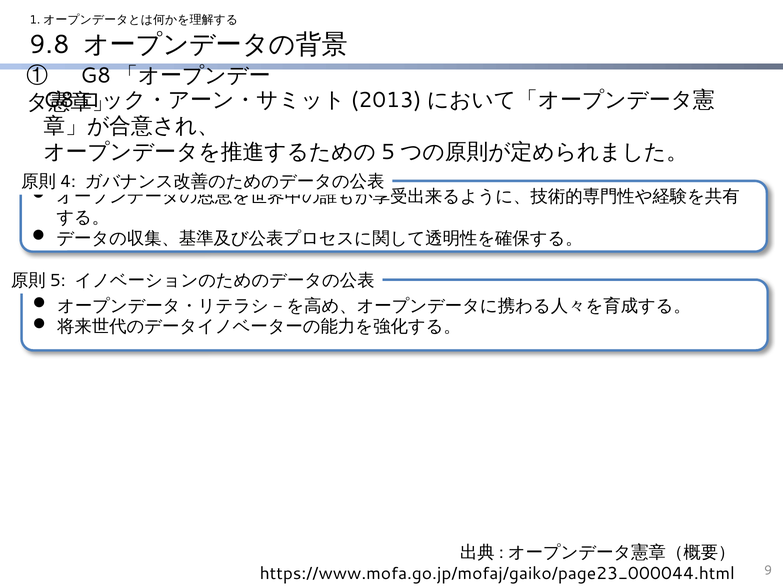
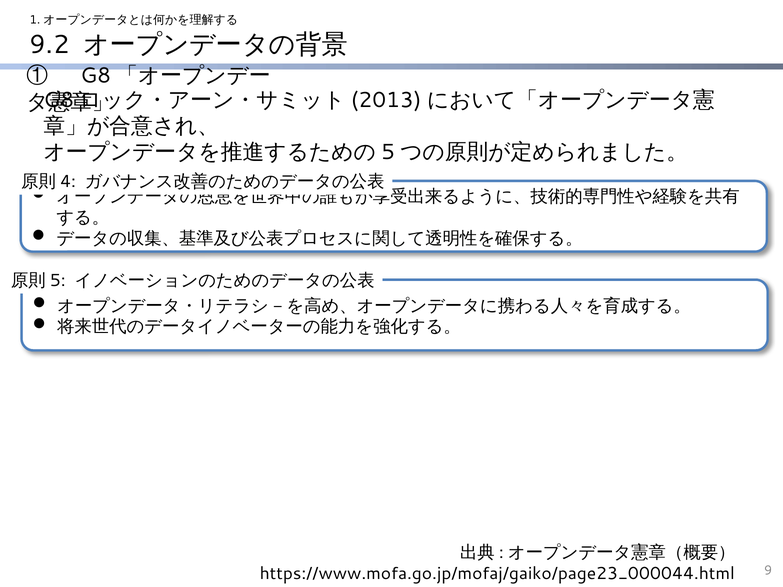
9.8: 9.8 -> 9.2
